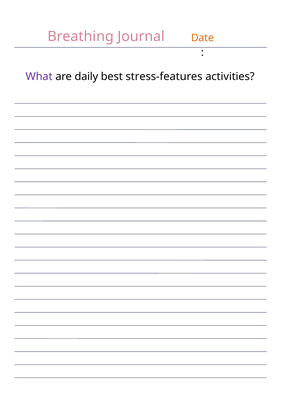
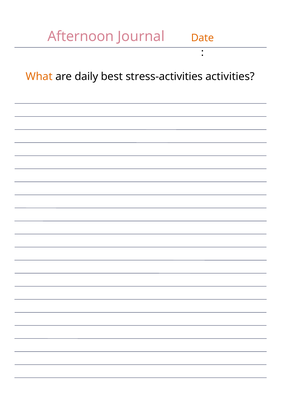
Breathing: Breathing -> Afternoon
What colour: purple -> orange
stress-features: stress-features -> stress-activities
